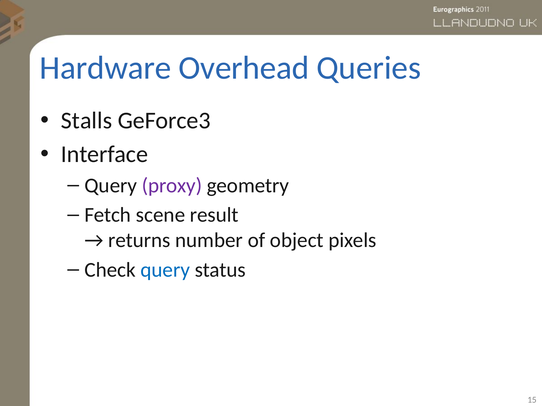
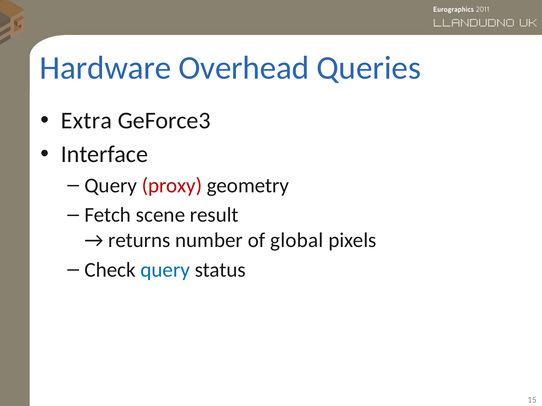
Stalls: Stalls -> Extra
proxy colour: purple -> red
object: object -> global
